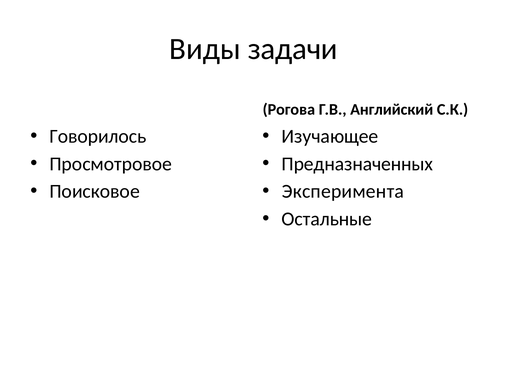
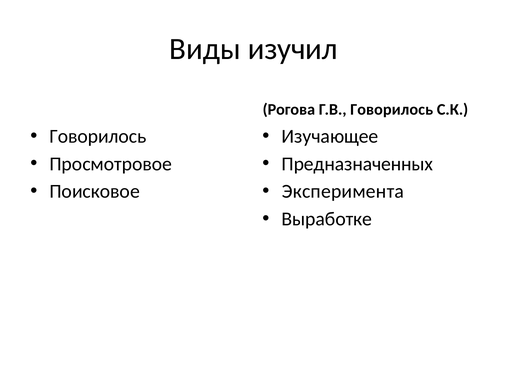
задачи: задачи -> изучил
Г.В Английский: Английский -> Говорилось
Остальные: Остальные -> Выработке
